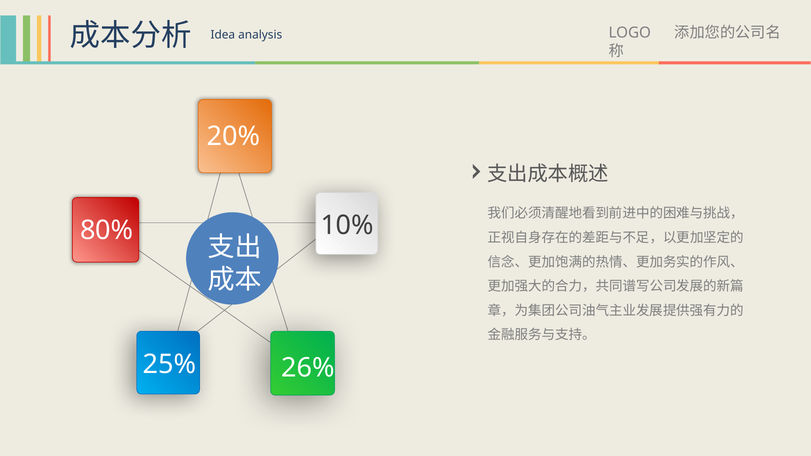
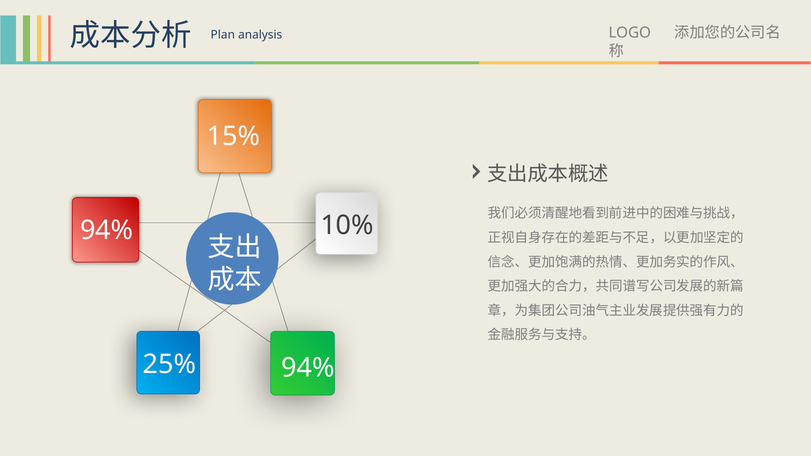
Idea: Idea -> Plan
20%: 20% -> 15%
80% at (107, 231): 80% -> 94%
25% 26%: 26% -> 94%
